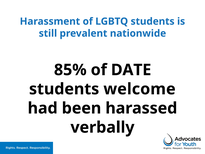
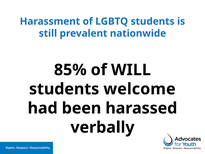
DATE: DATE -> WILL
